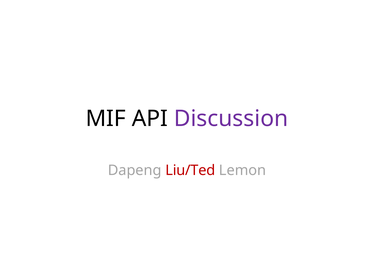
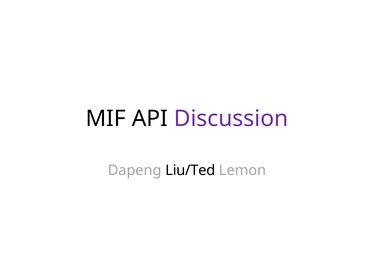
Liu/Ted colour: red -> black
